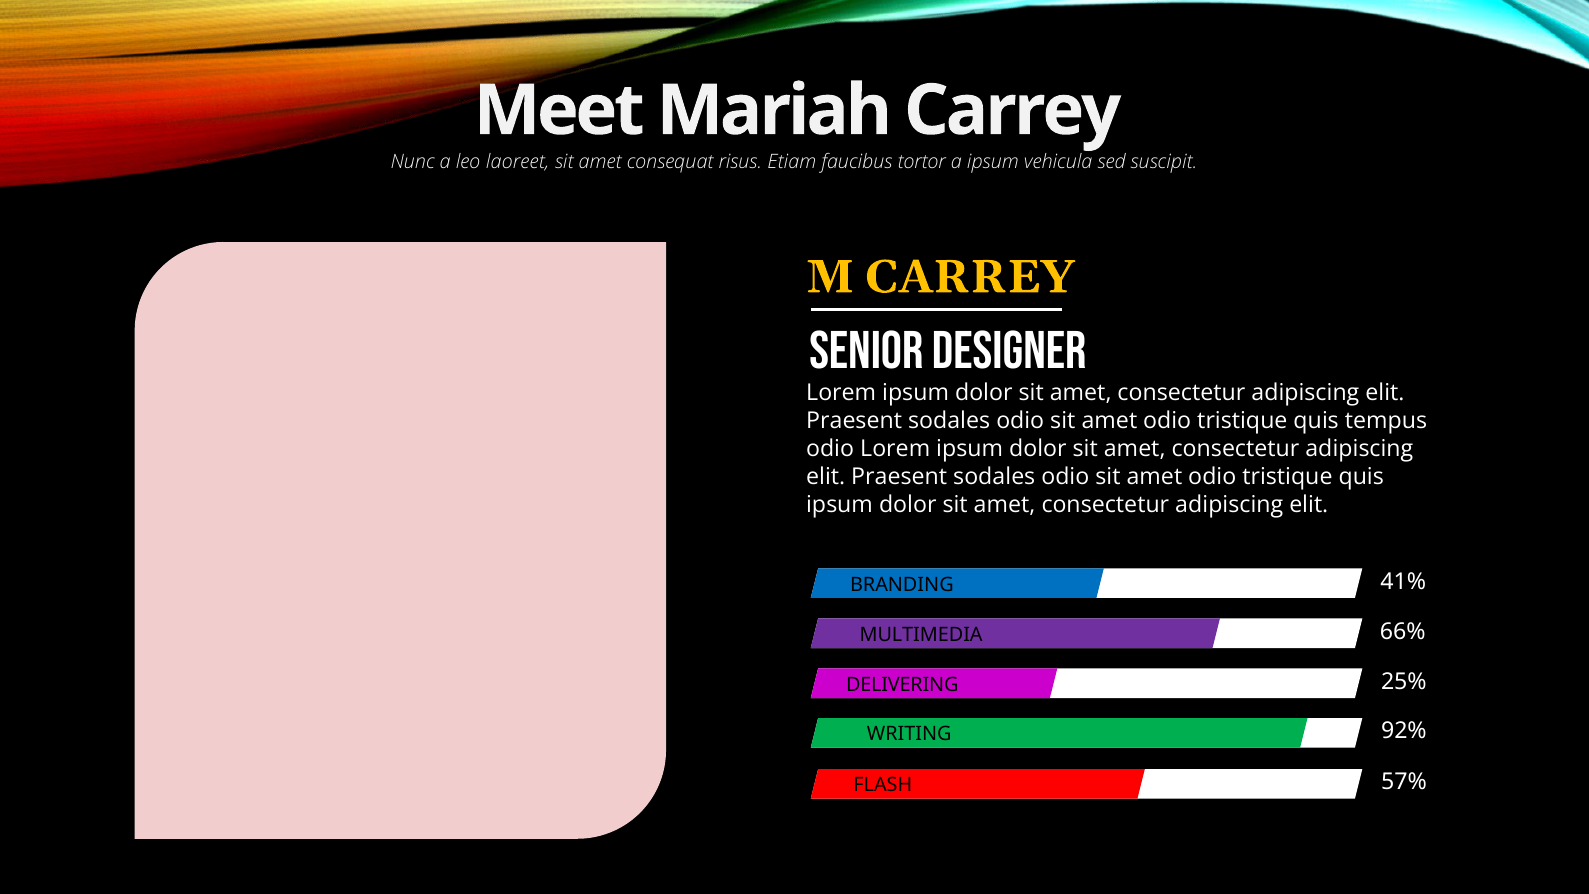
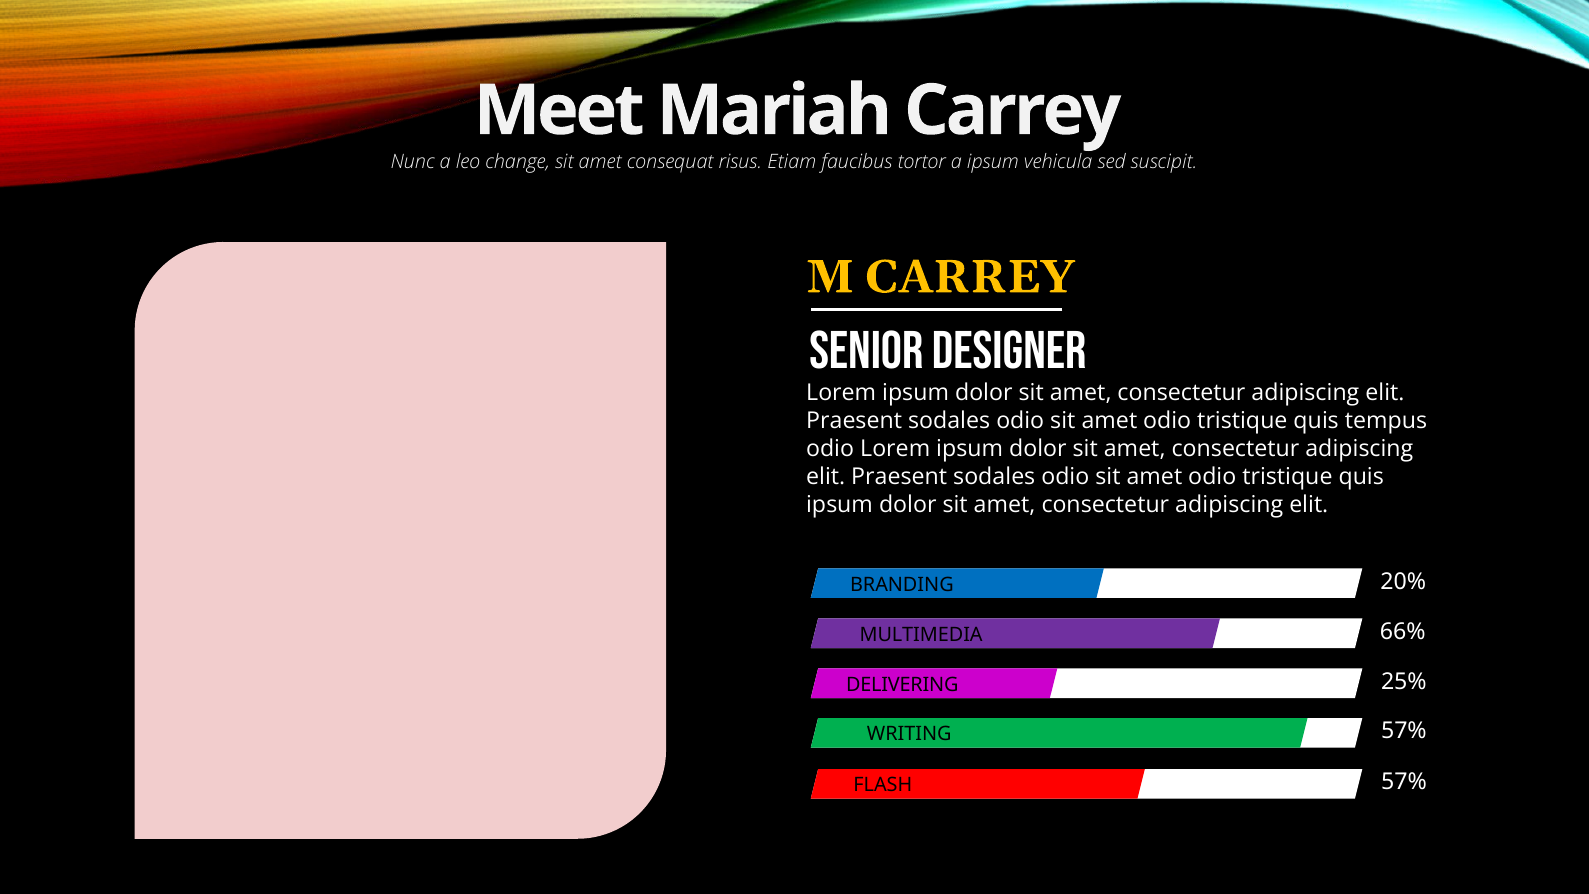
laoreet: laoreet -> change
41%: 41% -> 20%
WRITING 92%: 92% -> 57%
